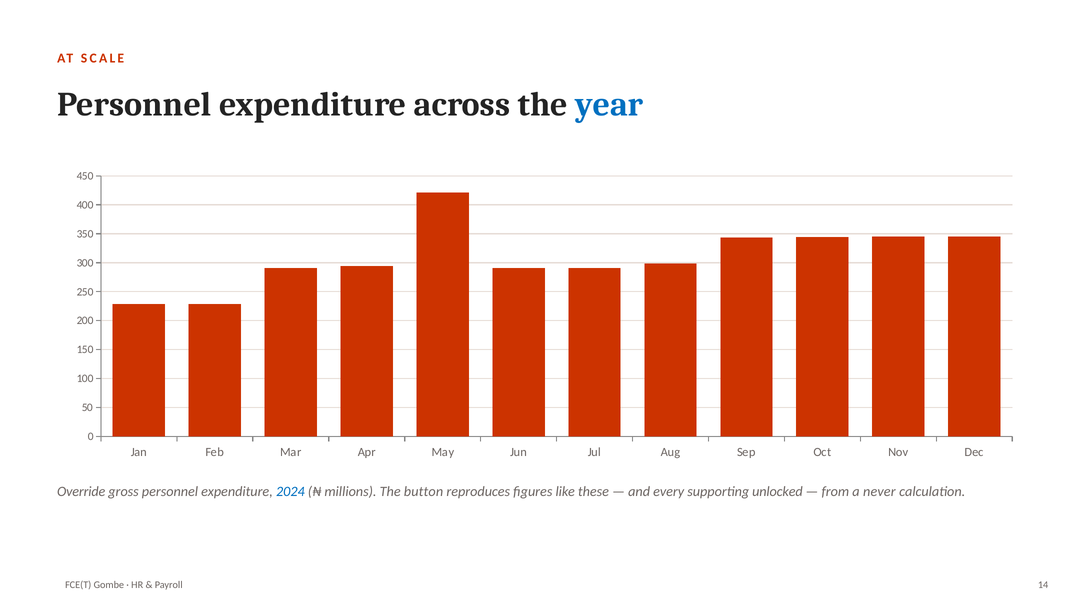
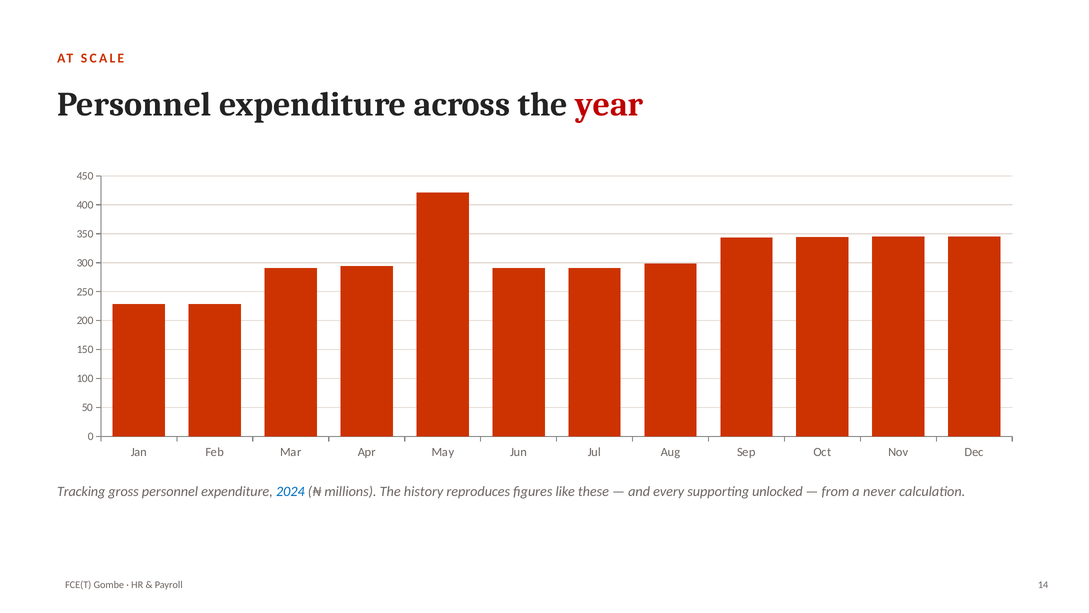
year colour: blue -> red
Override: Override -> Tracking
button: button -> history
